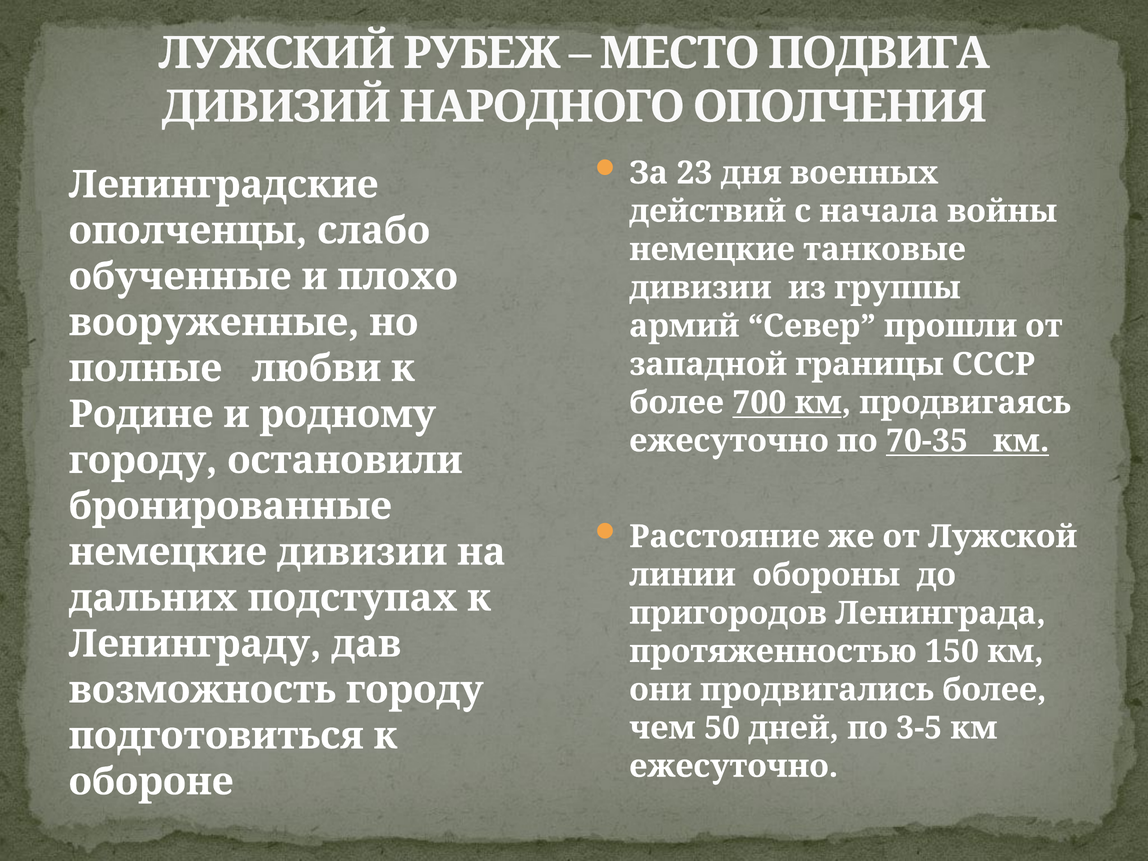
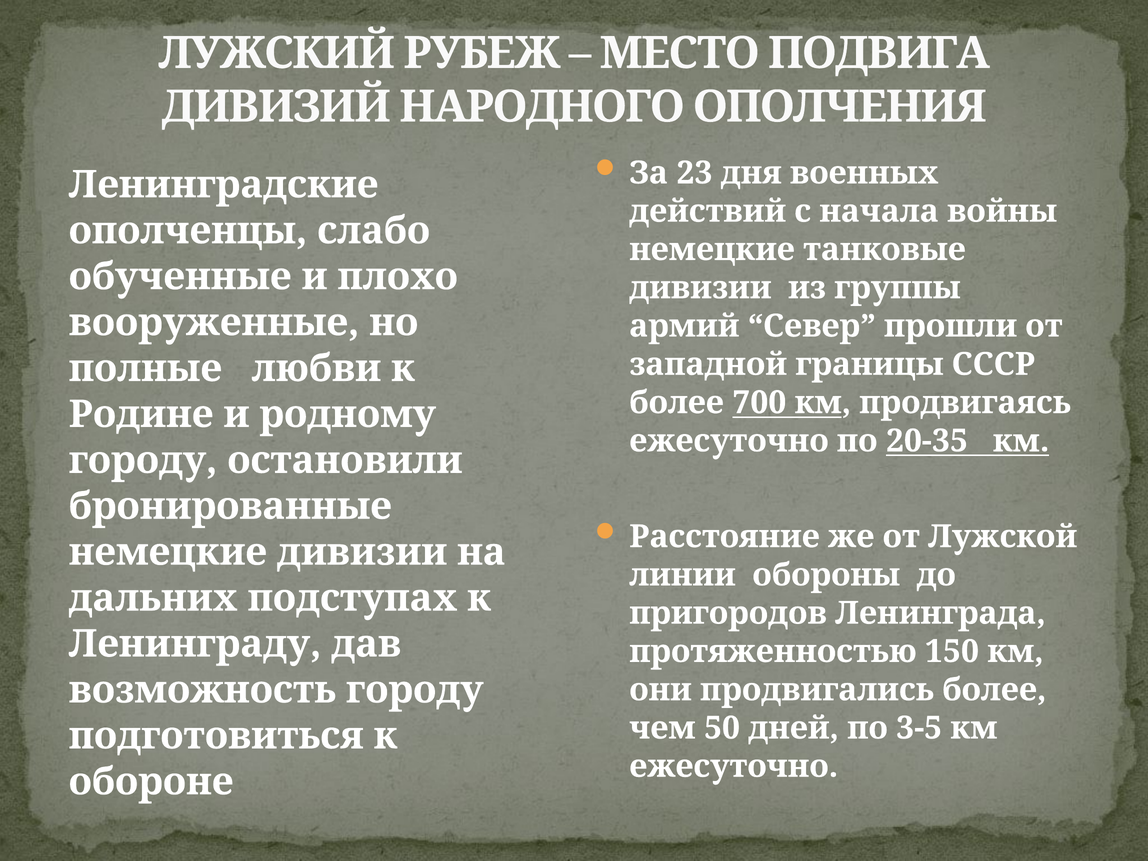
70-35: 70-35 -> 20-35
